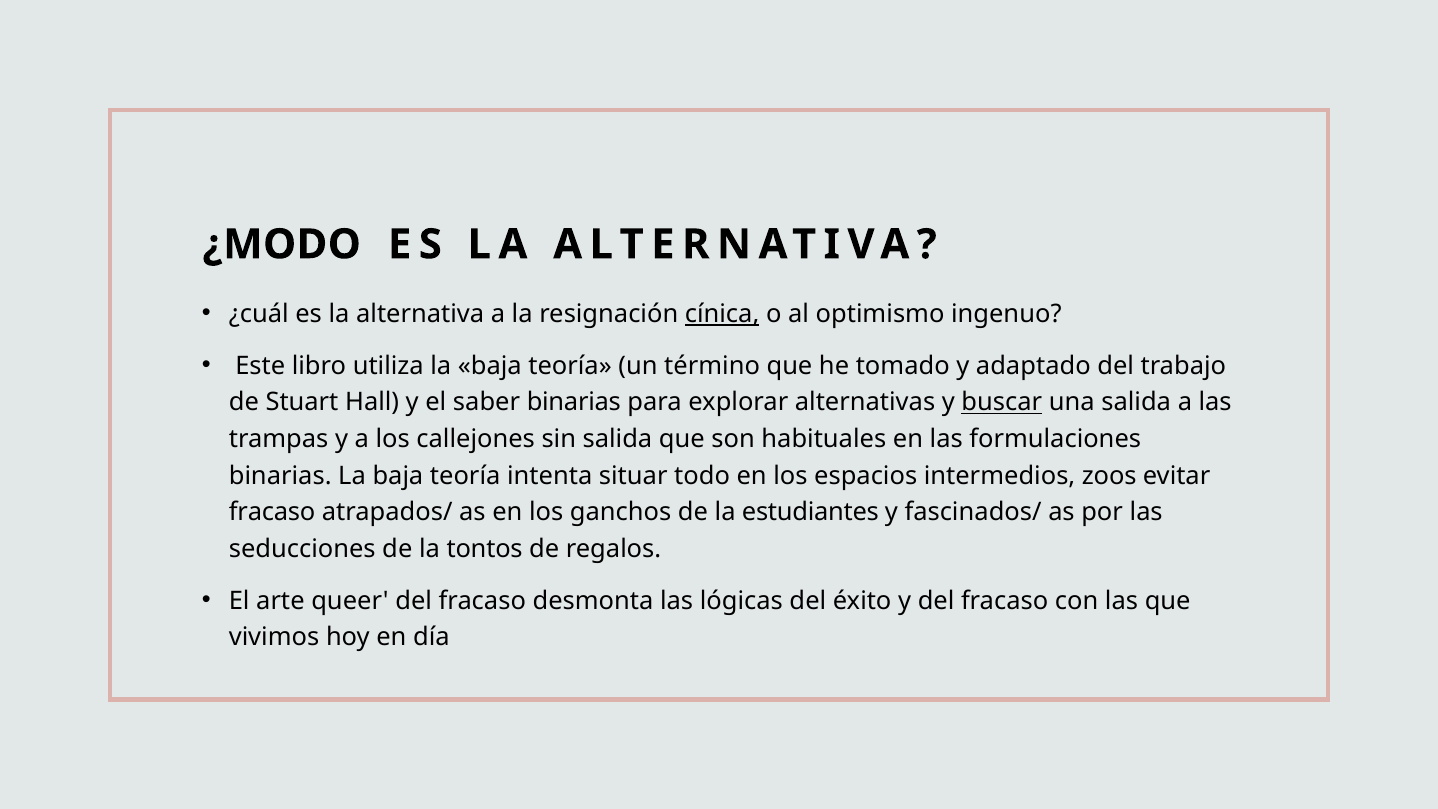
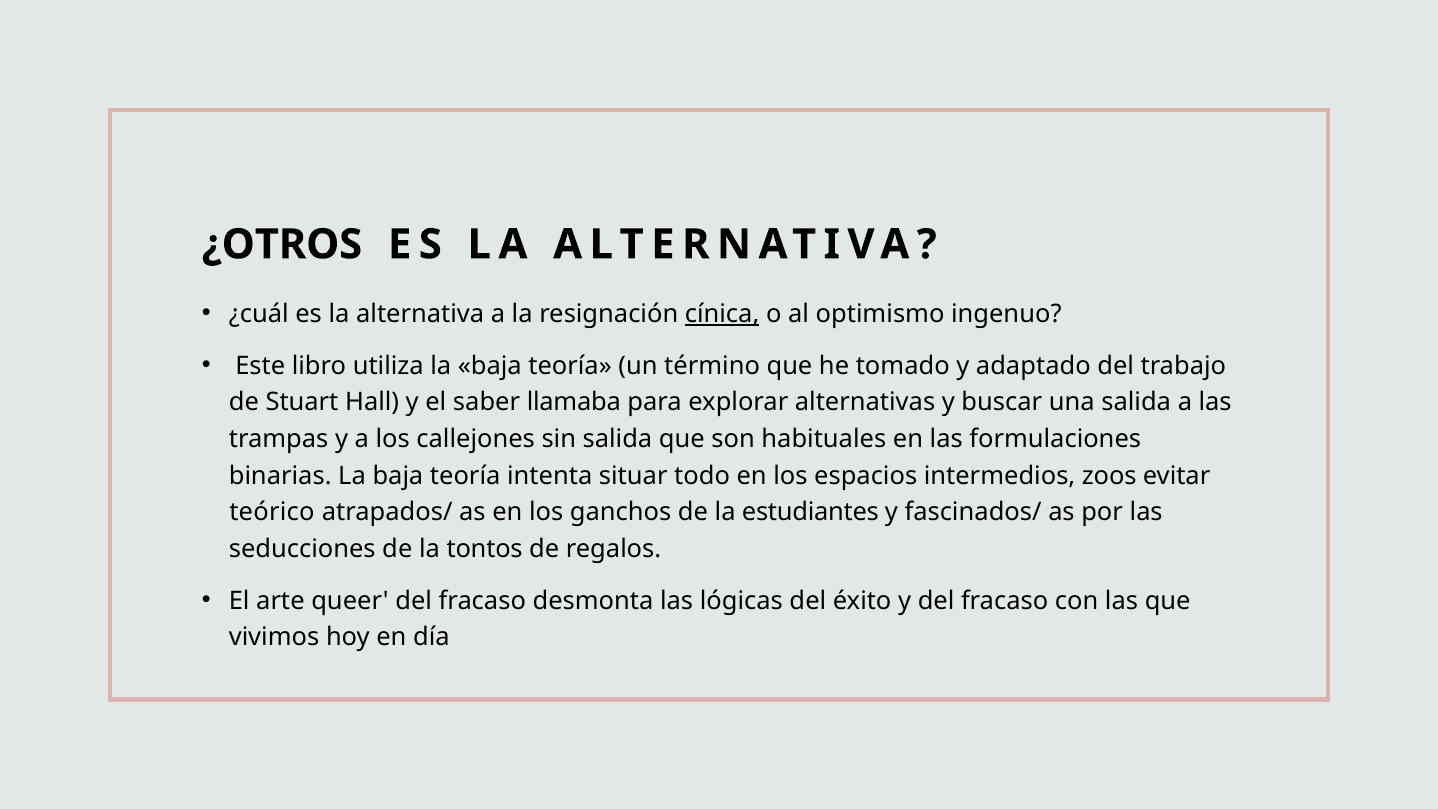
¿MODO: ¿MODO -> ¿OTROS
saber binarias: binarias -> llamaba
buscar underline: present -> none
fracaso at (272, 512): fracaso -> teórico
